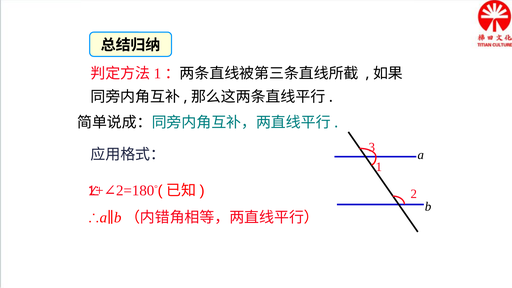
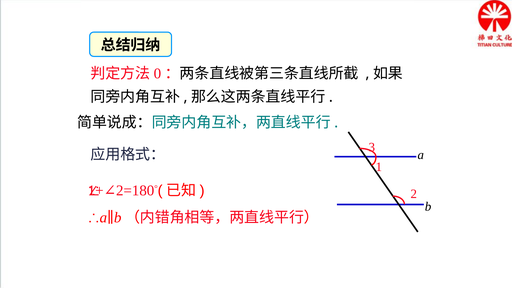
1 at (157, 74): 1 -> 0
